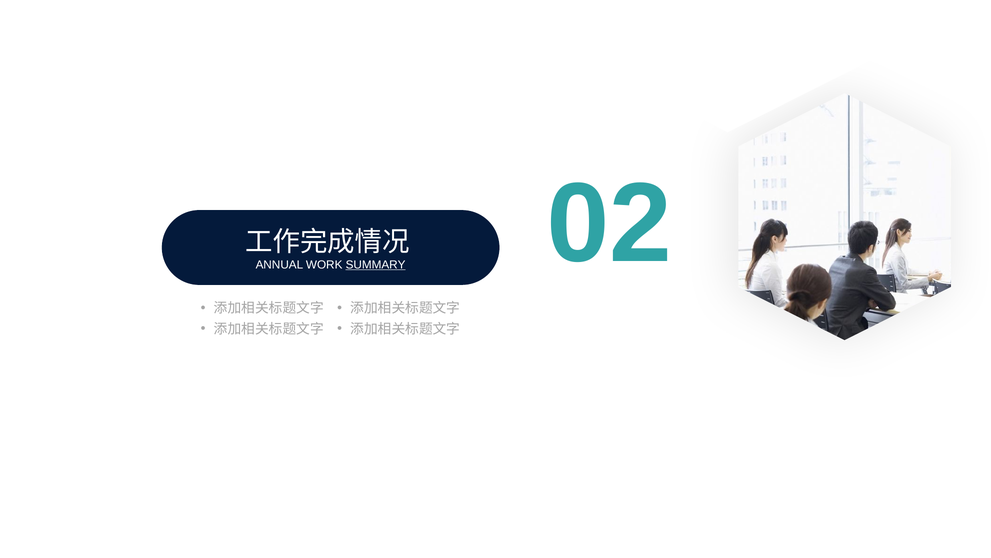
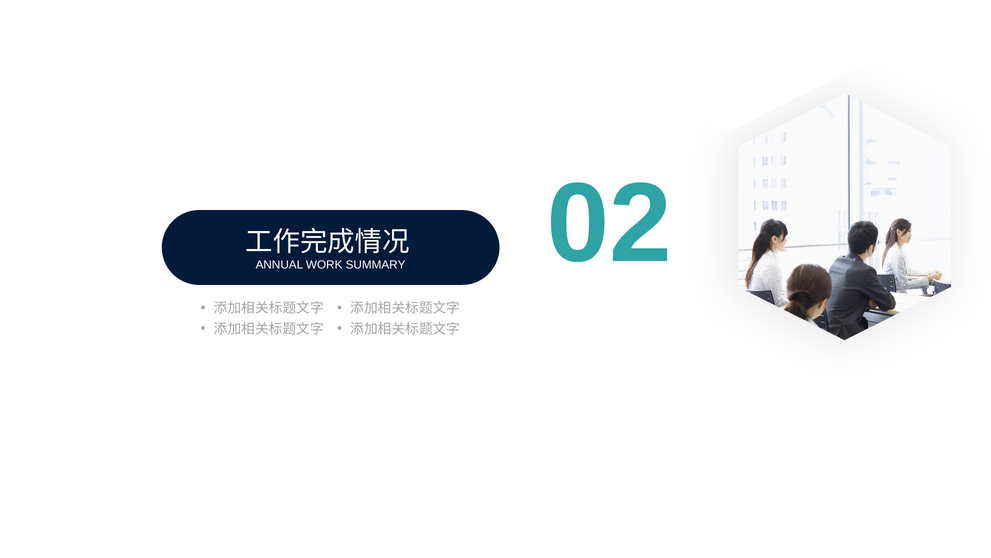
SUMMARY underline: present -> none
